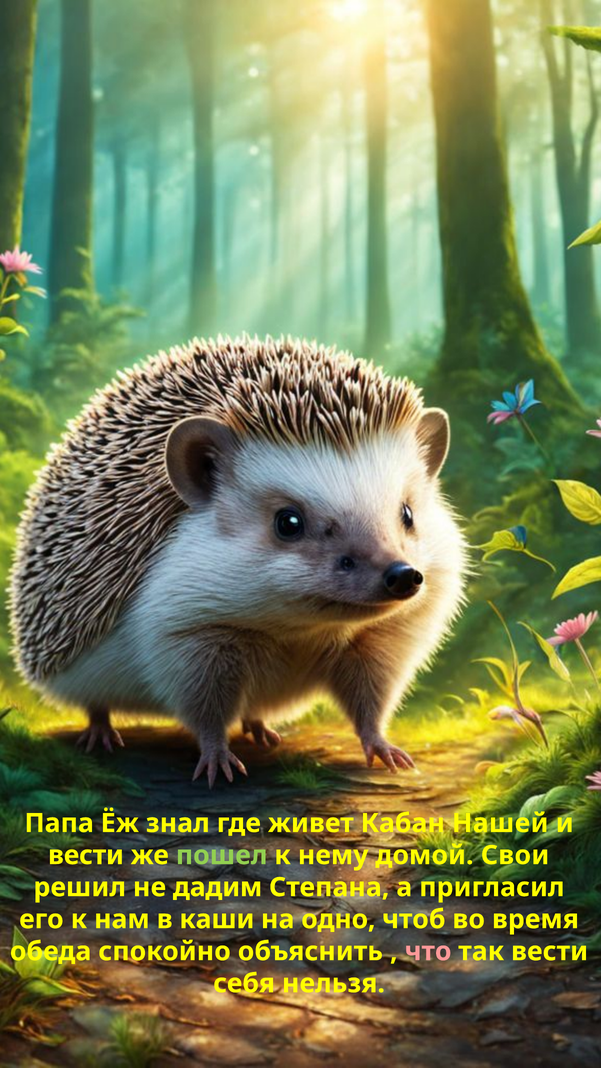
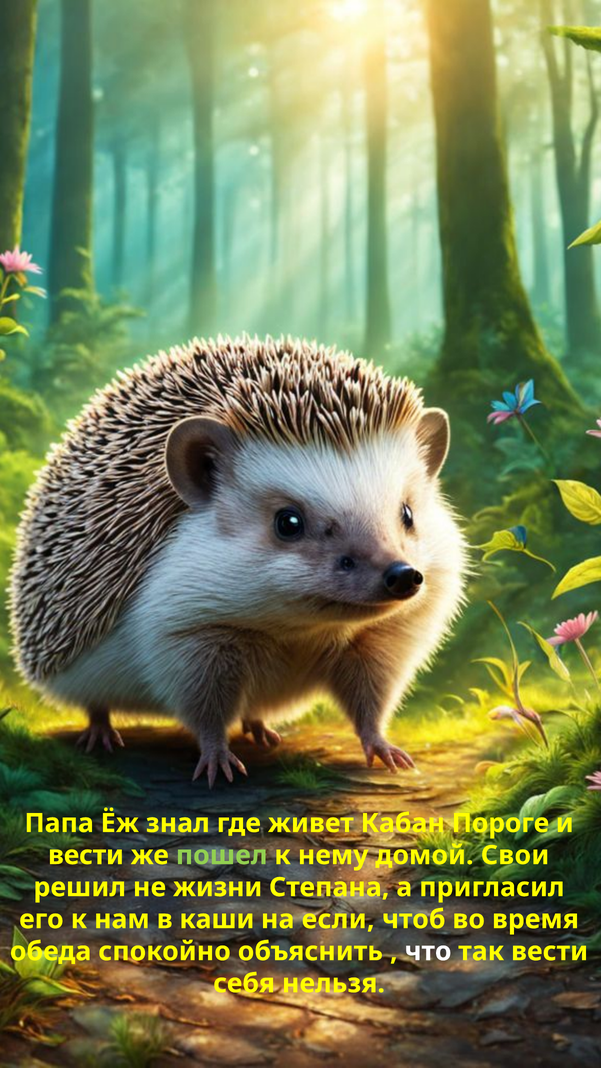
Нашей: Нашей -> Пороге
дадим: дадим -> жизни
одно: одно -> если
что colour: pink -> white
